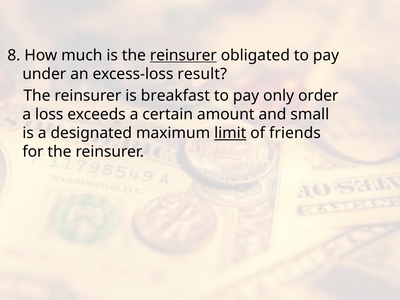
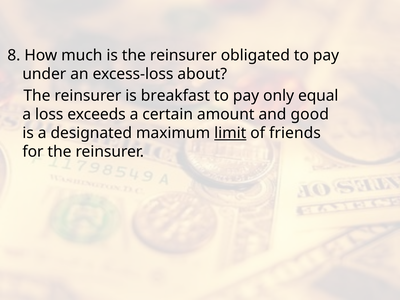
reinsurer at (183, 55) underline: present -> none
result: result -> about
order: order -> equal
small: small -> good
